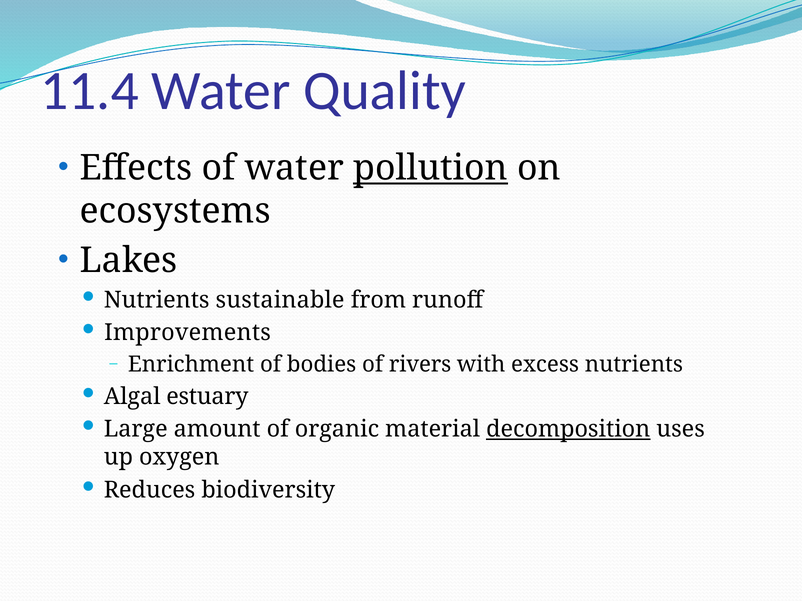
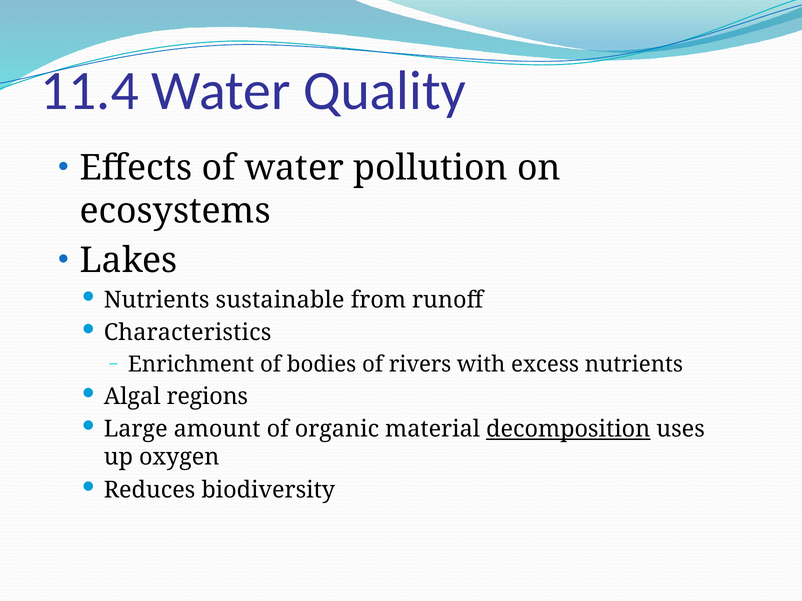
pollution underline: present -> none
Improvements: Improvements -> Characteristics
estuary: estuary -> regions
